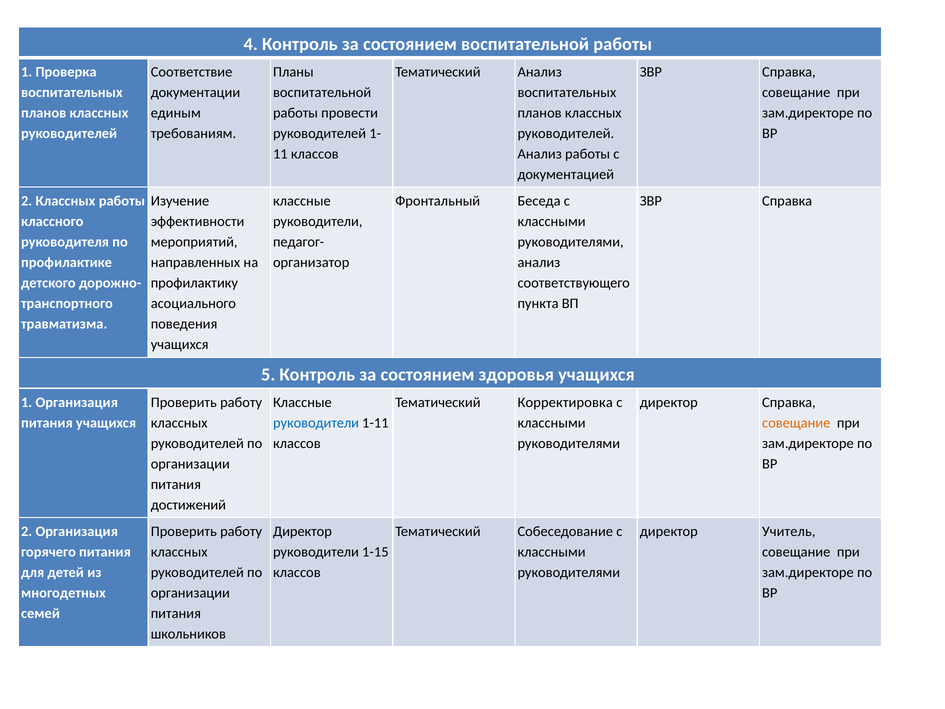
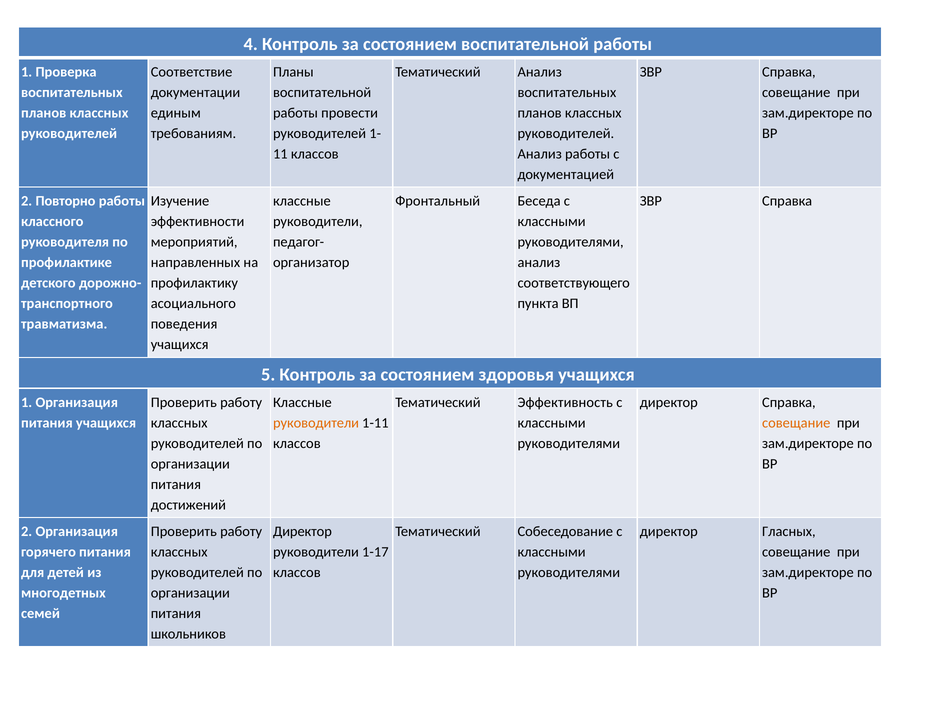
2 Классных: Классных -> Повторно
Корректировка: Корректировка -> Эффективность
руководители at (316, 423) colour: blue -> orange
Учитель: Учитель -> Гласных
1-15: 1-15 -> 1-17
